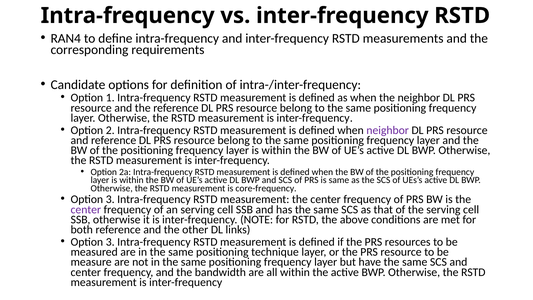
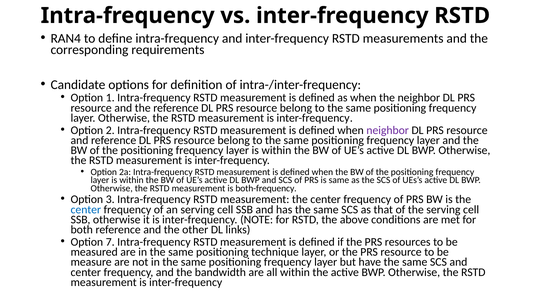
core-frequency: core-frequency -> both-frequency
center at (86, 209) colour: purple -> blue
3 at (110, 242): 3 -> 7
